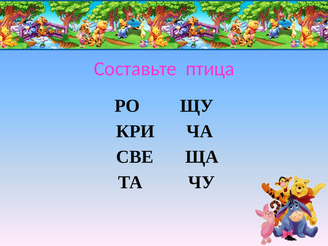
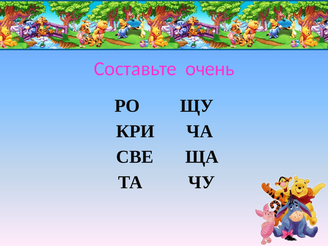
птица: птица -> очень
